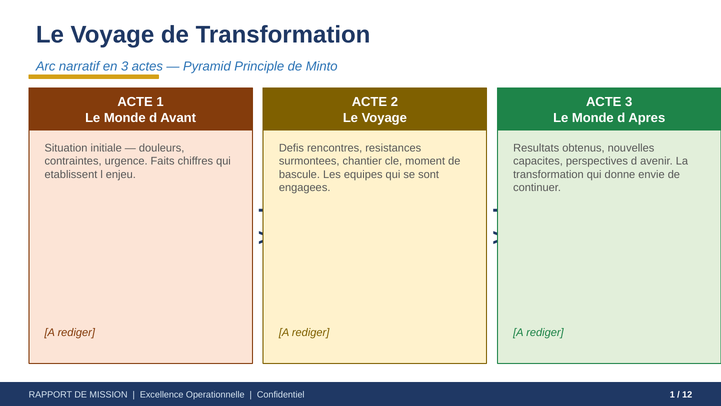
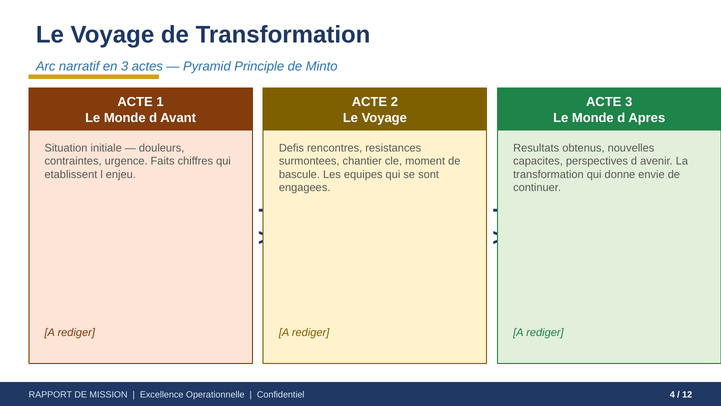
Confidentiel 1: 1 -> 4
